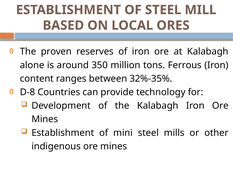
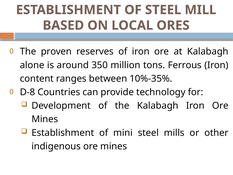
32%-35%: 32%-35% -> 10%-35%
